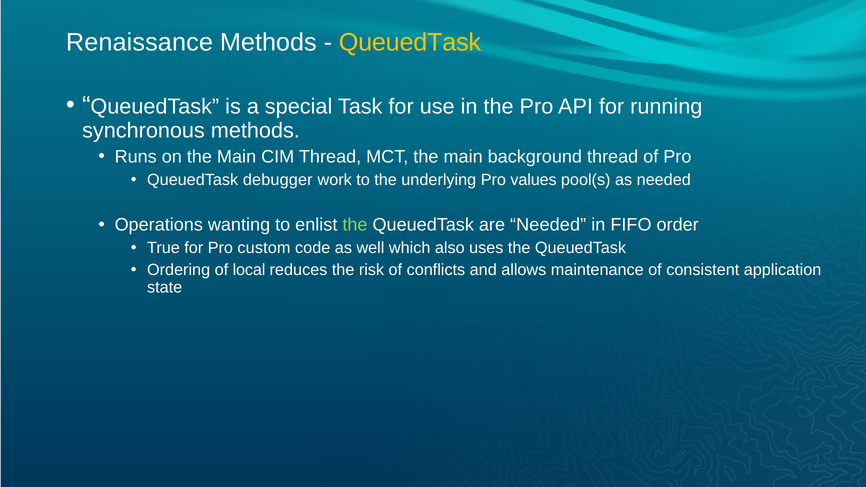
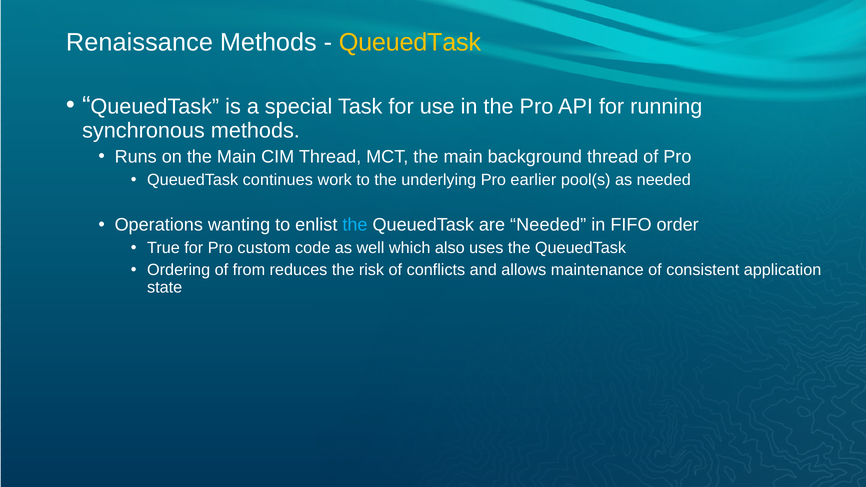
debugger: debugger -> continues
values: values -> earlier
the at (355, 225) colour: light green -> light blue
local: local -> from
